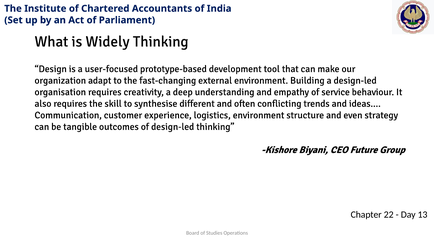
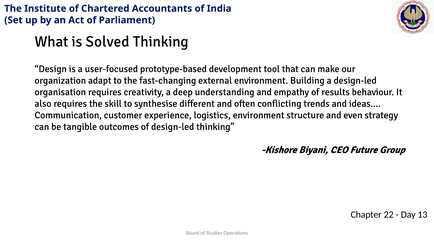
Widely: Widely -> Solved
service: service -> results
